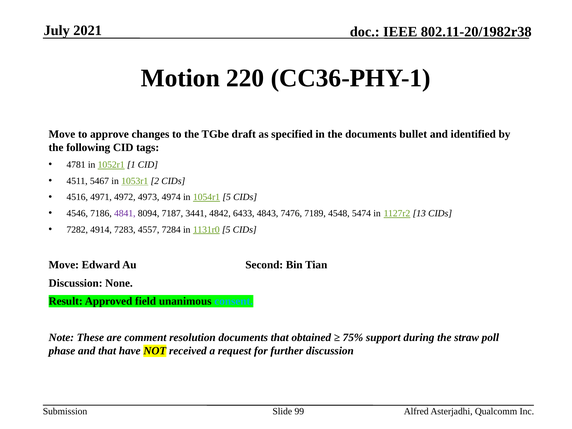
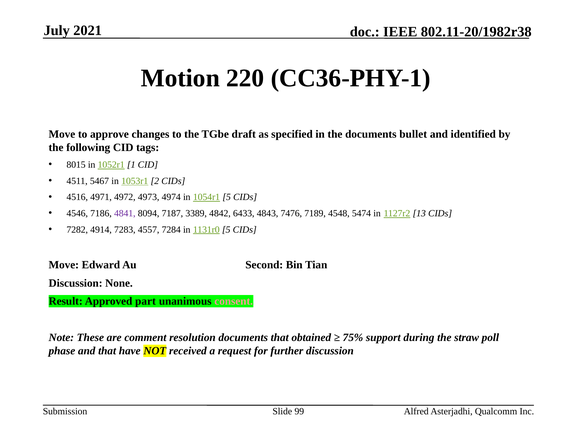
4781: 4781 -> 8015
3441: 3441 -> 3389
field: field -> part
consent colour: light blue -> pink
